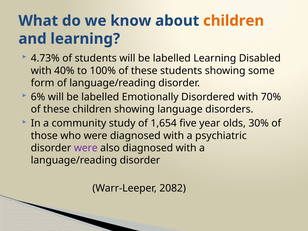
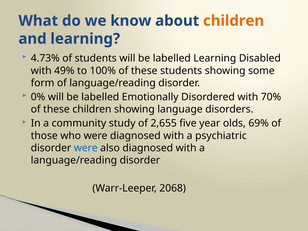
40%: 40% -> 49%
6%: 6% -> 0%
1,654: 1,654 -> 2,655
30%: 30% -> 69%
were at (86, 148) colour: purple -> blue
2082: 2082 -> 2068
